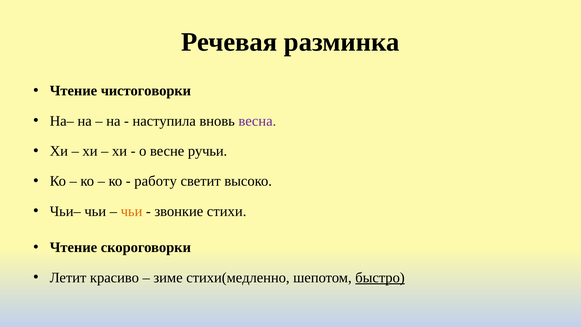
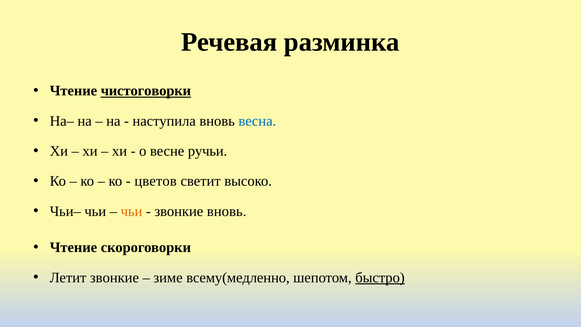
чистоговорки underline: none -> present
весна colour: purple -> blue
работу: работу -> цветов
звонкие стихи: стихи -> вновь
Летит красиво: красиво -> звонкие
стихи(медленно: стихи(медленно -> всему(медленно
